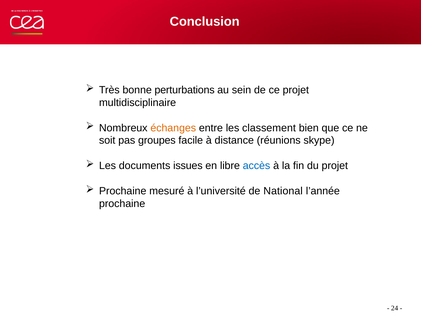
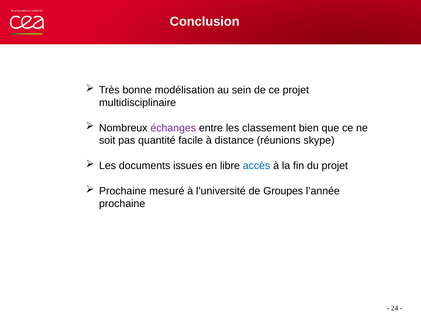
perturbations: perturbations -> modélisation
échanges colour: orange -> purple
groupes: groupes -> quantité
National: National -> Groupes
